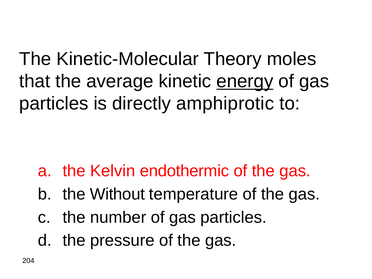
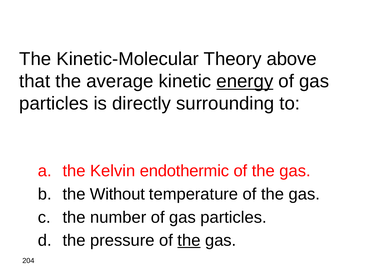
moles: moles -> above
amphiprotic: amphiprotic -> surrounding
the at (189, 241) underline: none -> present
